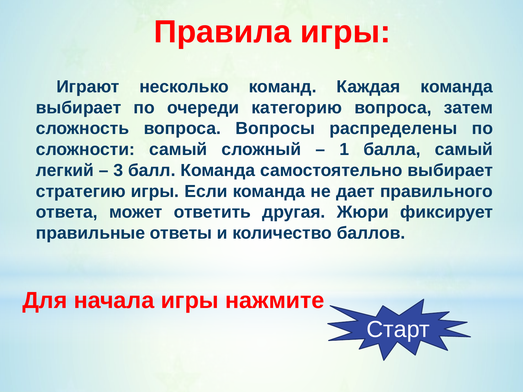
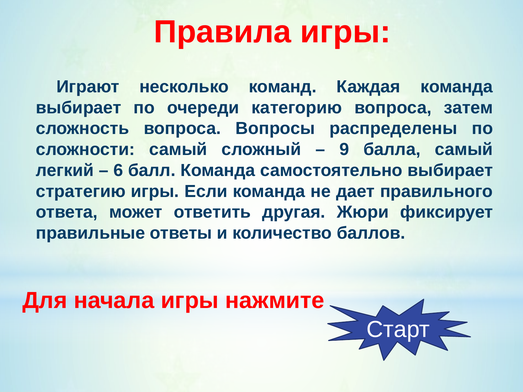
1: 1 -> 9
3: 3 -> 6
